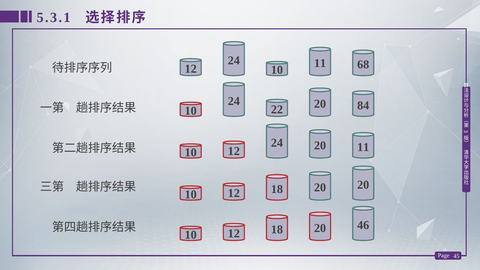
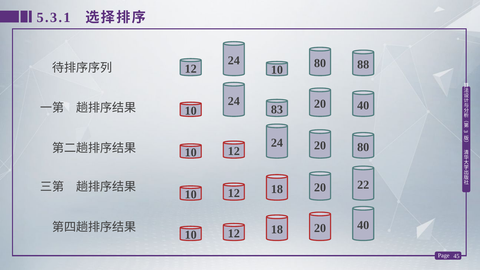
24 11: 11 -> 80
68: 68 -> 88
20 84: 84 -> 40
22: 22 -> 83
20 11: 11 -> 80
18 20: 20 -> 22
18 46: 46 -> 40
